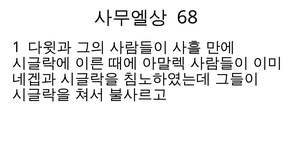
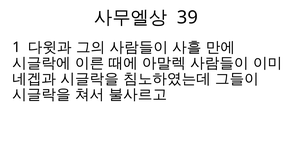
68: 68 -> 39
